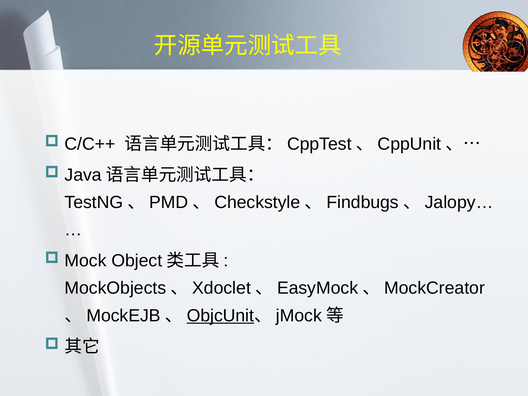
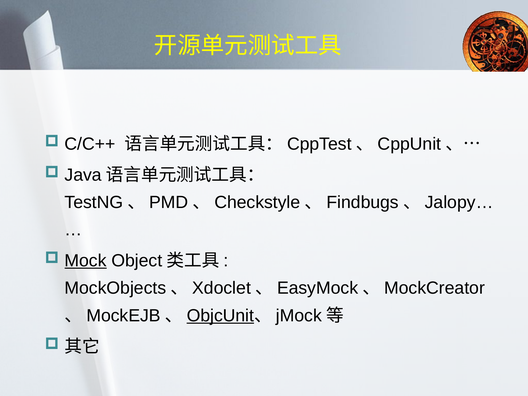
Mock underline: none -> present
